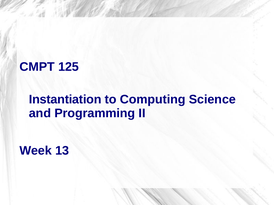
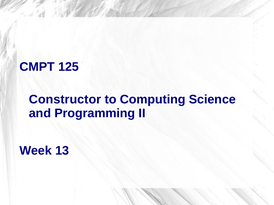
Instantiation: Instantiation -> Constructor
